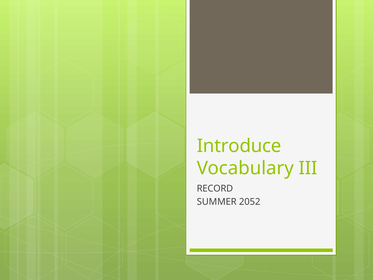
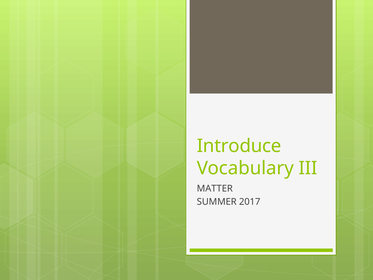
RECORD: RECORD -> MATTER
2052: 2052 -> 2017
